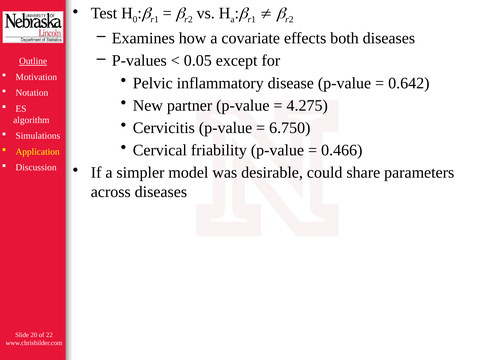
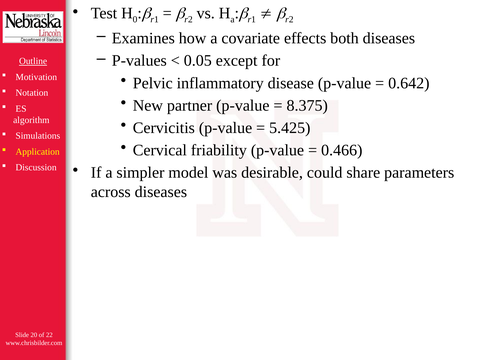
4.275: 4.275 -> 8.375
6.750: 6.750 -> 5.425
